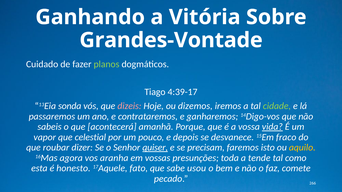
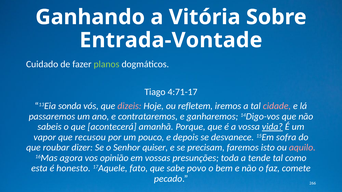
Grandes-Vontade: Grandes-Vontade -> Entrada-Vontade
4:39-17: 4:39-17 -> 4:71-17
dizemos: dizemos -> refletem
cidade colour: light green -> pink
celestial: celestial -> recusou
fraco: fraco -> sofra
quiser underline: present -> none
aquilo colour: yellow -> pink
aranha: aranha -> opinião
usou: usou -> povo
